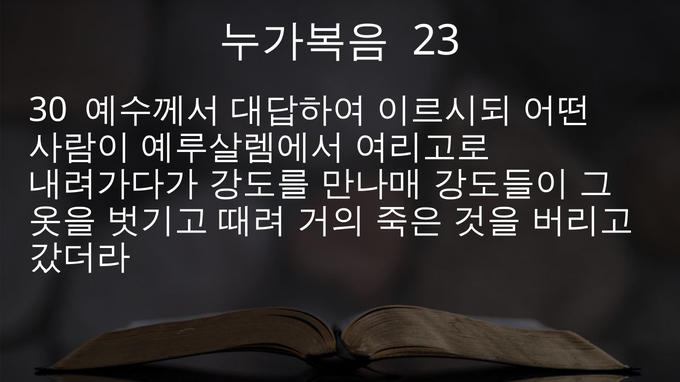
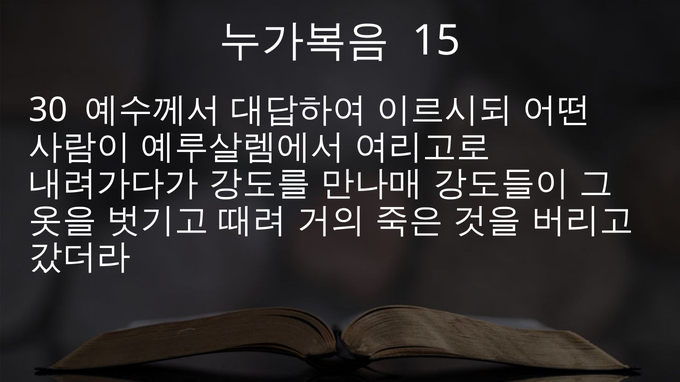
23: 23 -> 15
